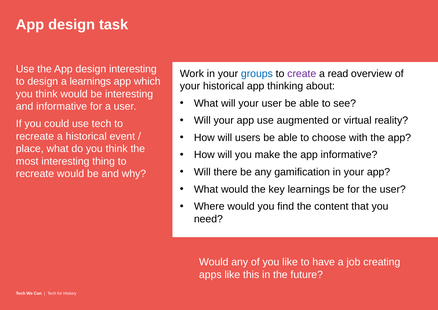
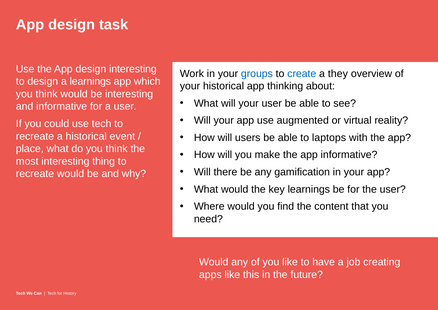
create colour: purple -> blue
read: read -> they
choose: choose -> laptops
